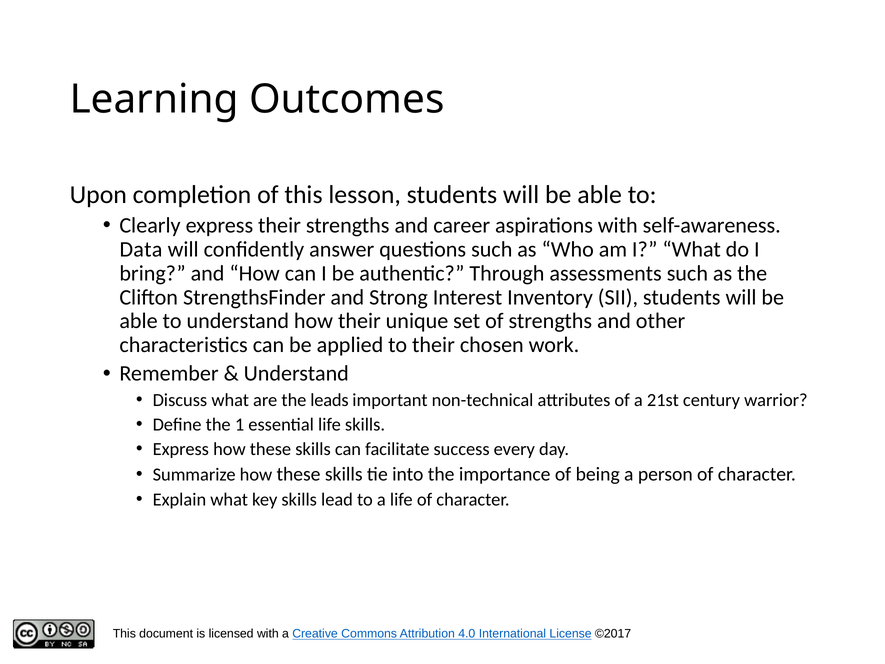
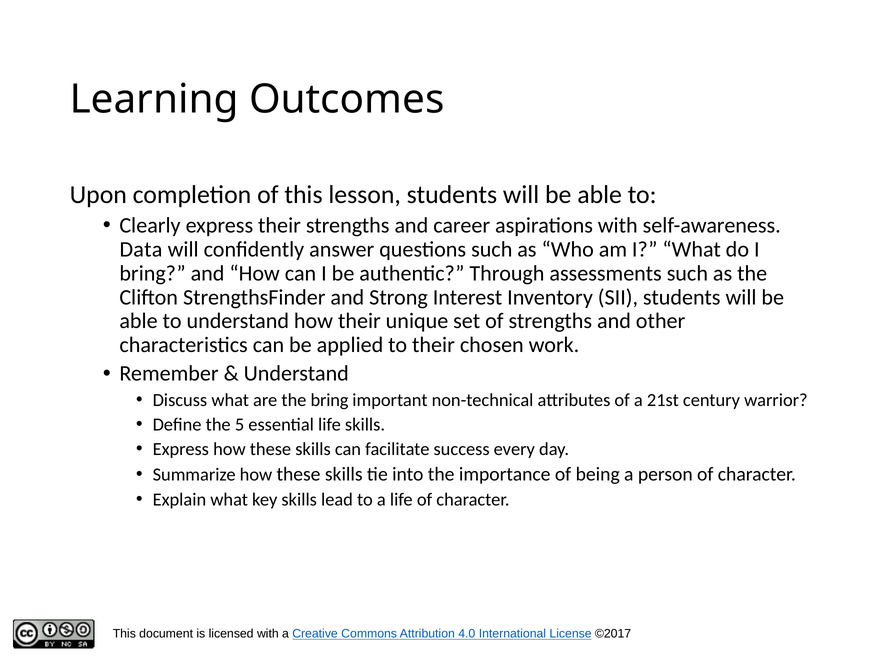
the leads: leads -> bring
1: 1 -> 5
